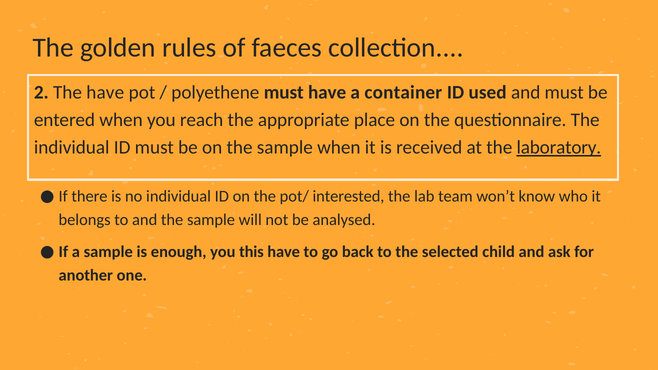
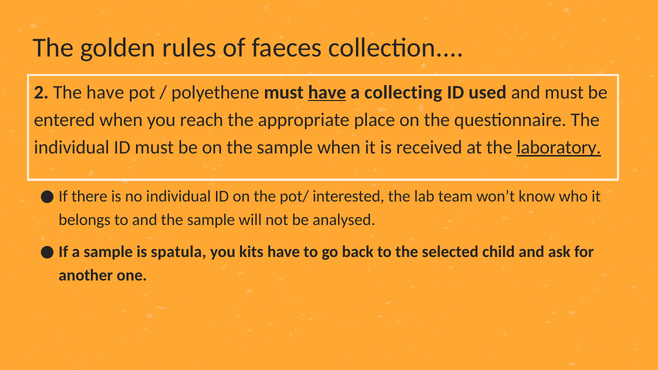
have at (327, 92) underline: none -> present
container: container -> collecting
enough: enough -> spatula
this: this -> kits
